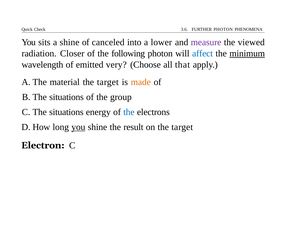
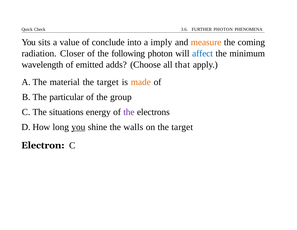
a shine: shine -> value
canceled: canceled -> conclude
lower: lower -> imply
measure colour: purple -> orange
viewed: viewed -> coming
minimum underline: present -> none
very: very -> adds
situations at (67, 97): situations -> particular
the at (129, 112) colour: blue -> purple
result: result -> walls
